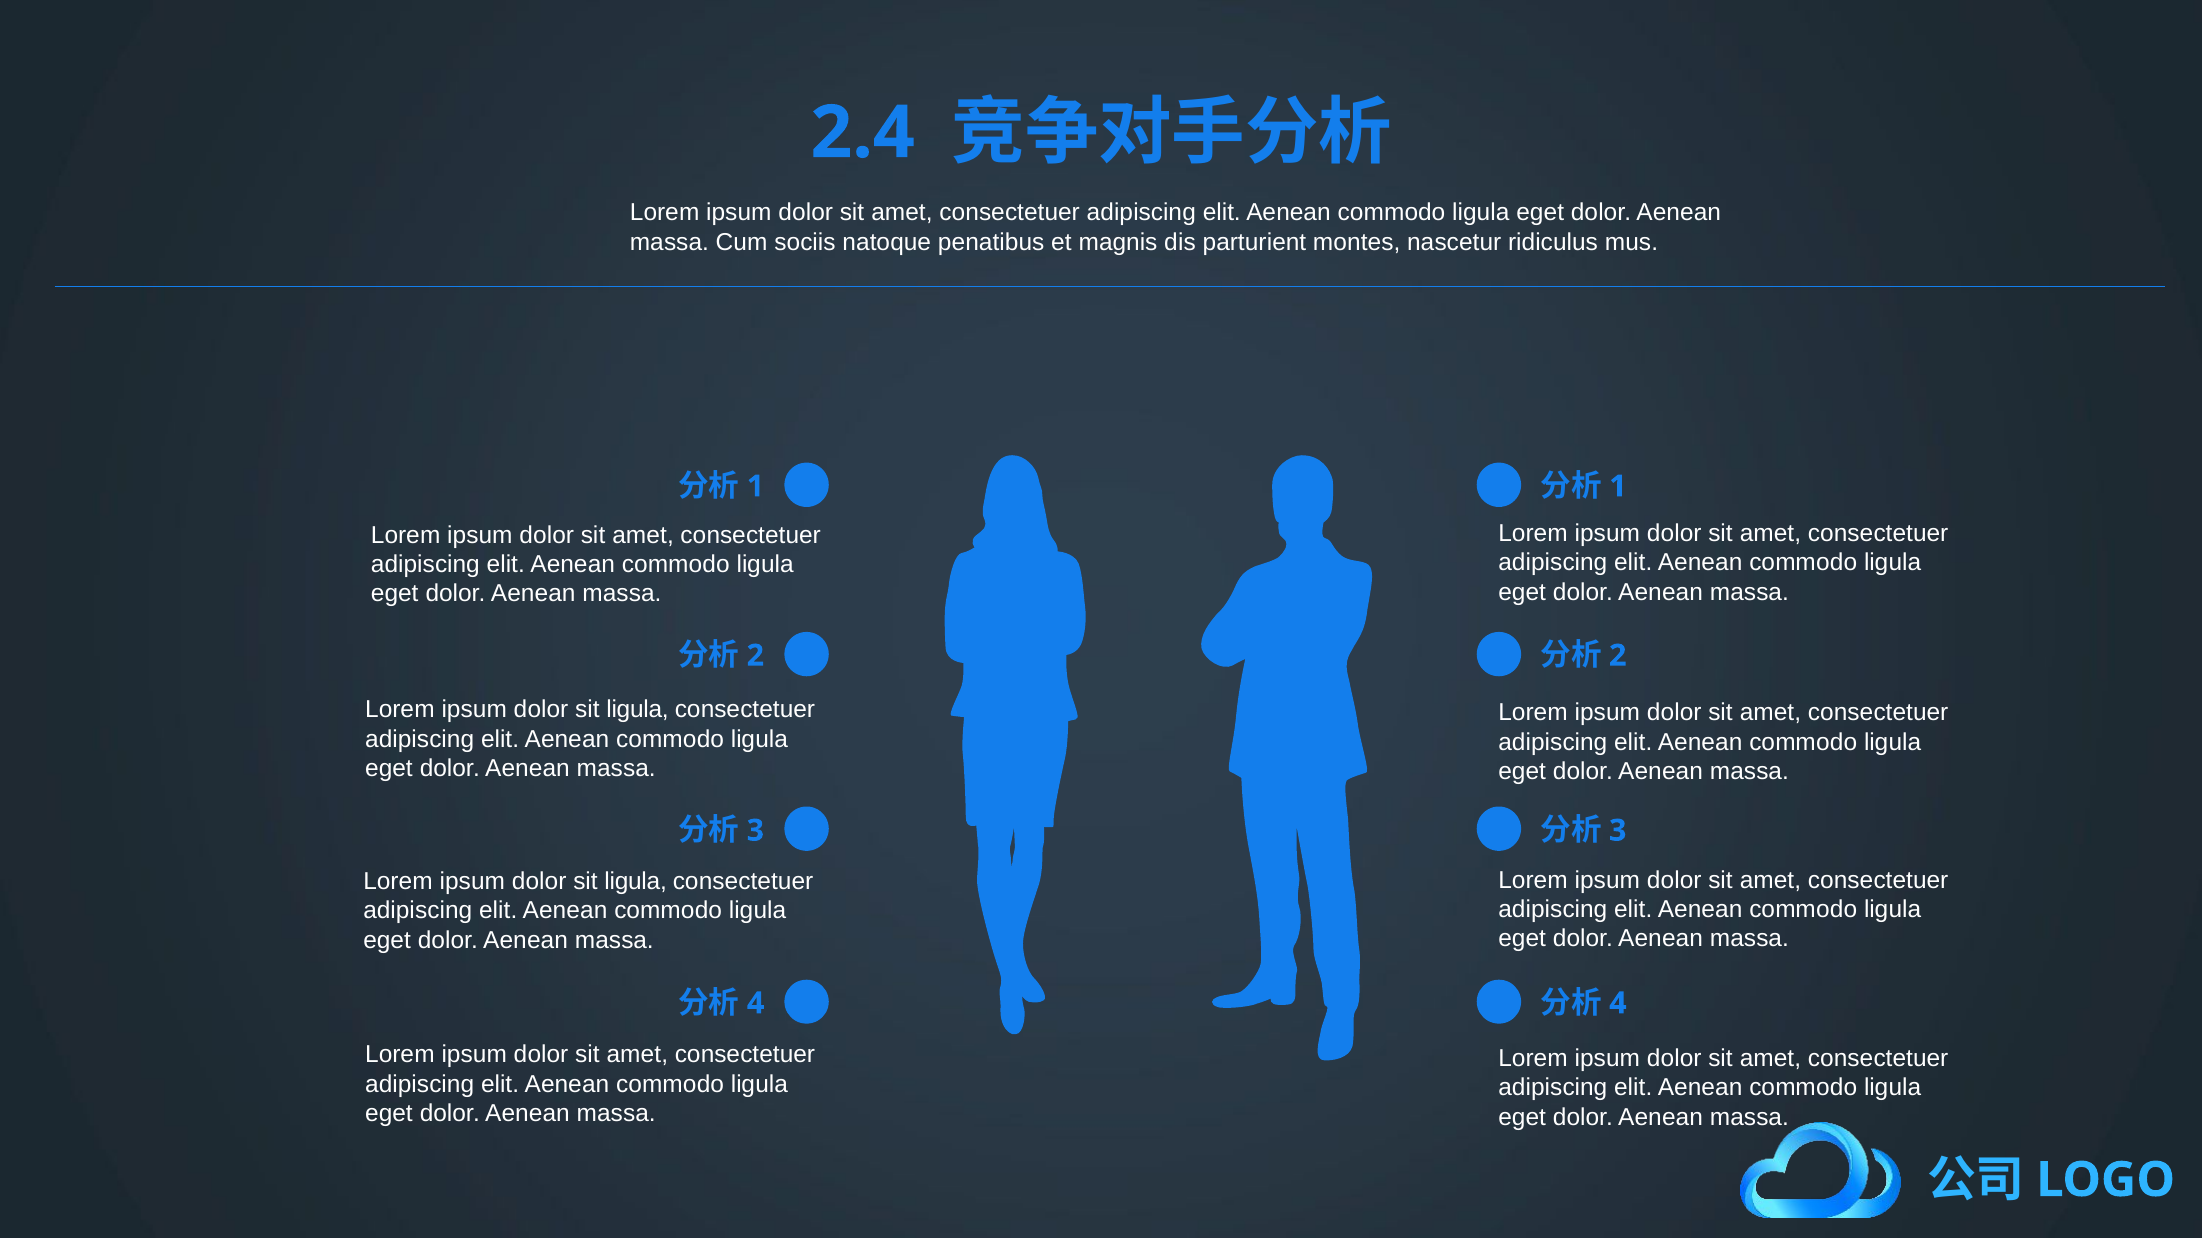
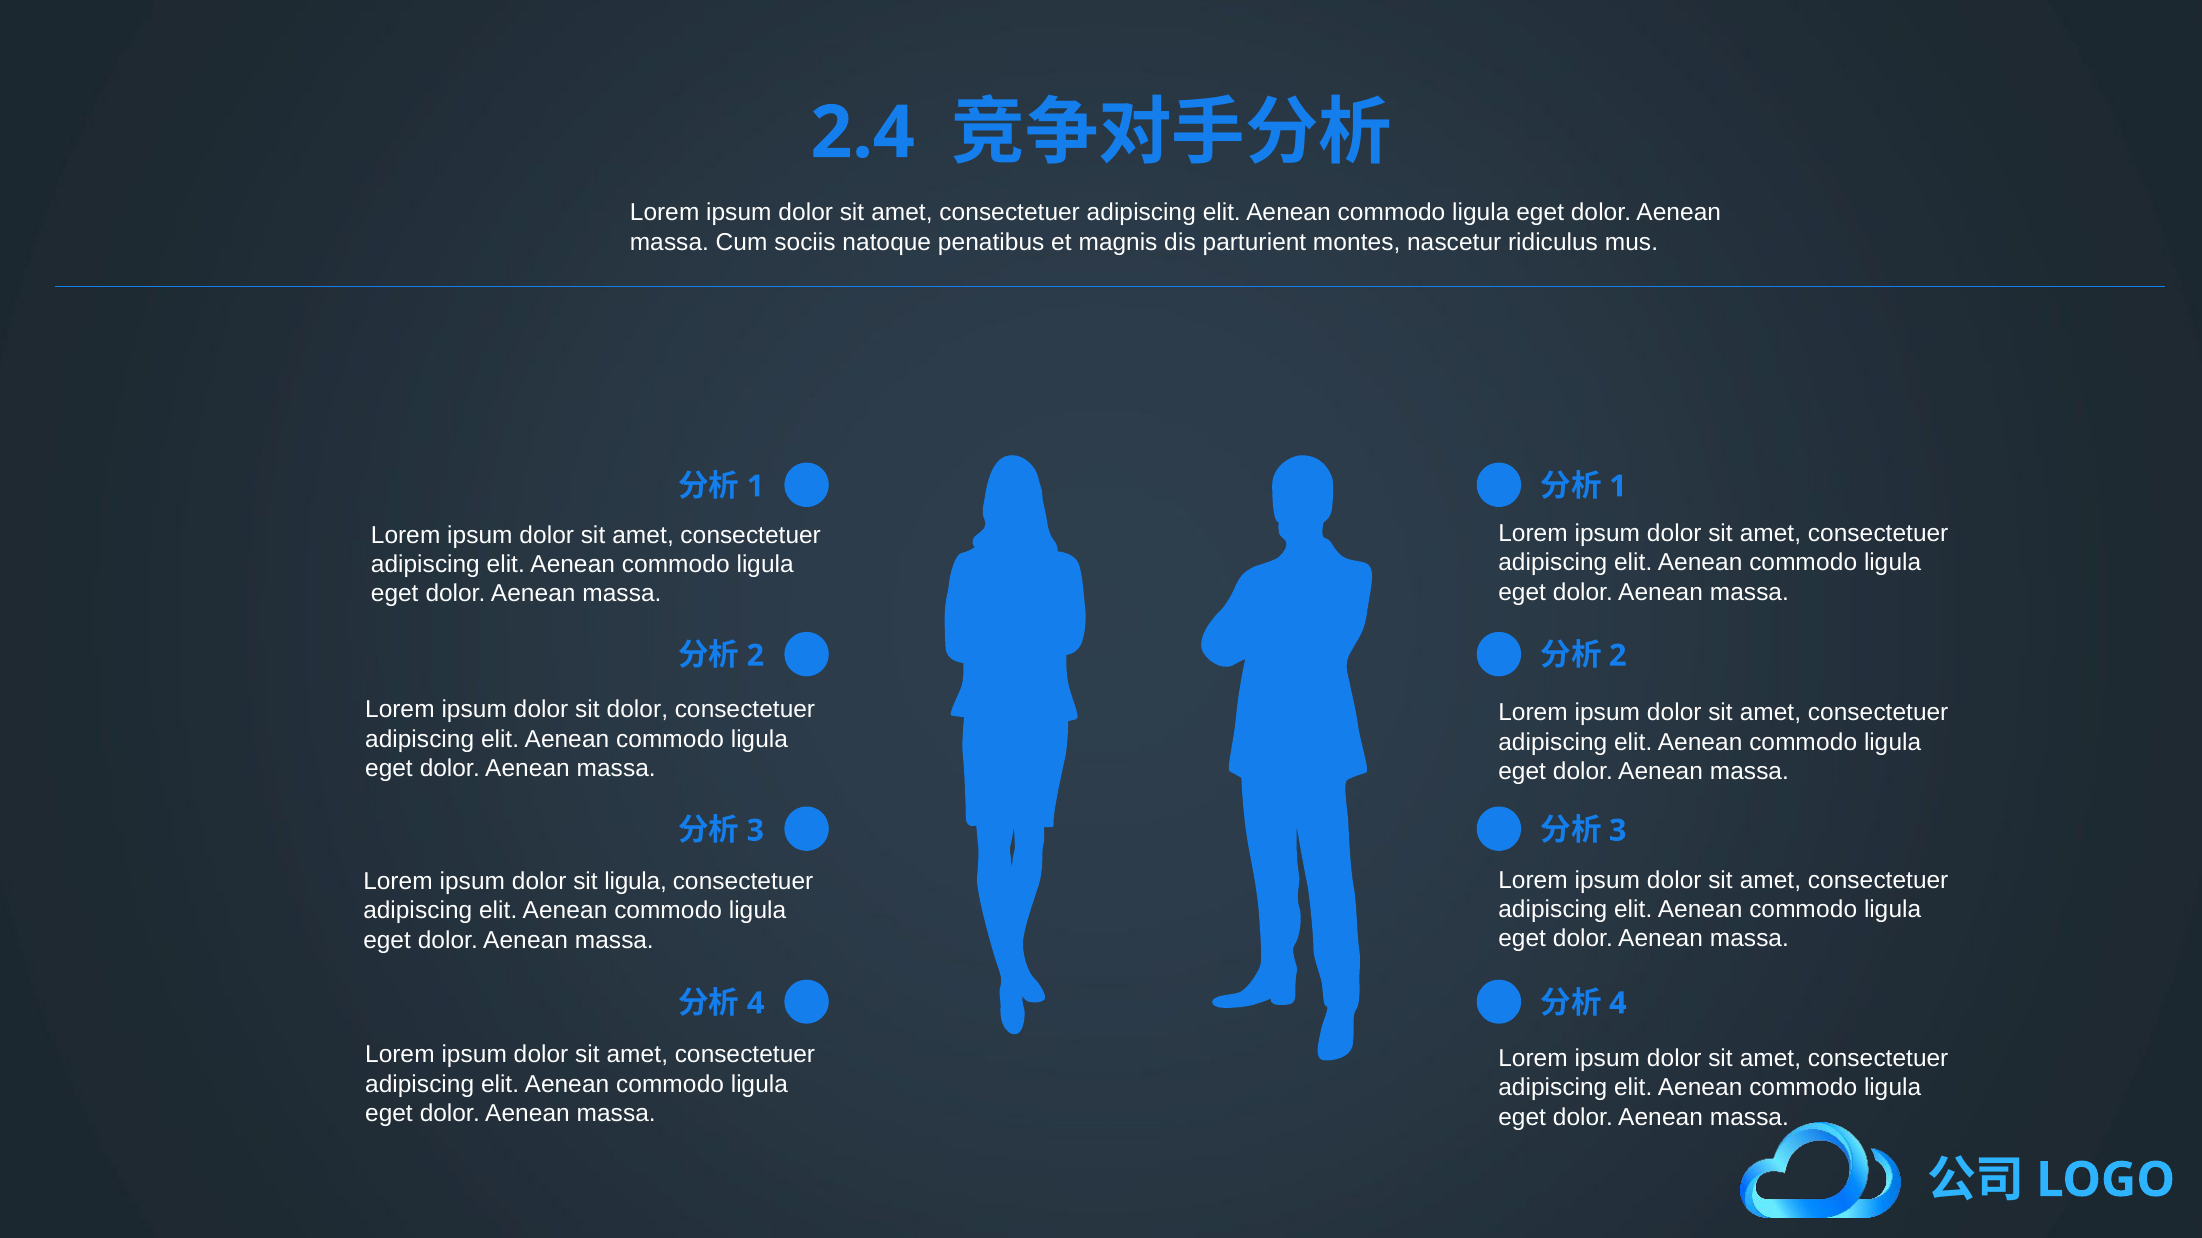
ligula at (638, 710): ligula -> dolor
